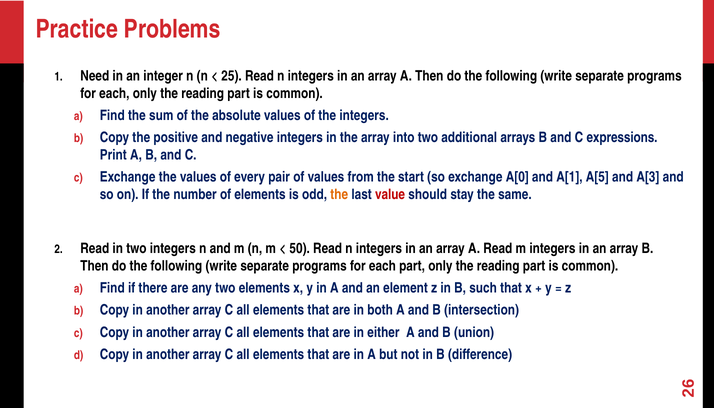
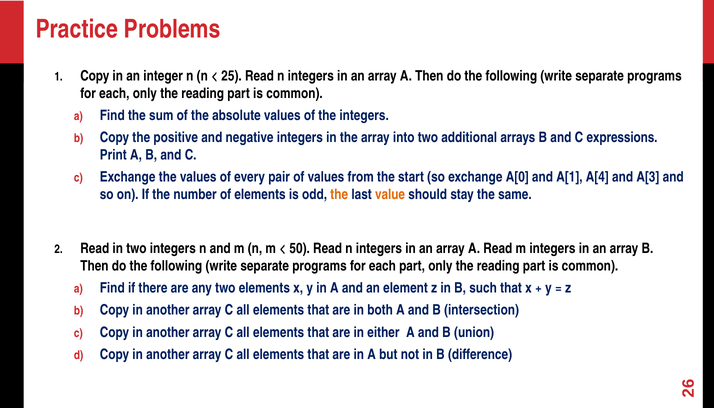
Need at (95, 76): Need -> Copy
A[5: A[5 -> A[4
value colour: red -> orange
